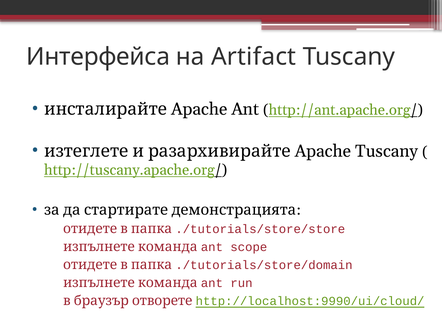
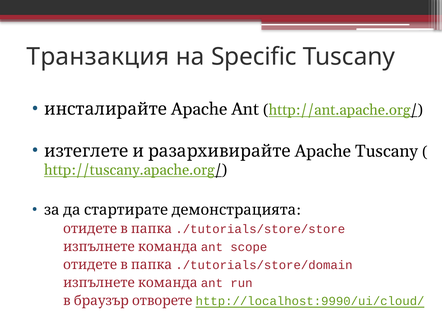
Интерфейса: Интерфейса -> Транзакция
Artifact: Artifact -> Specific
